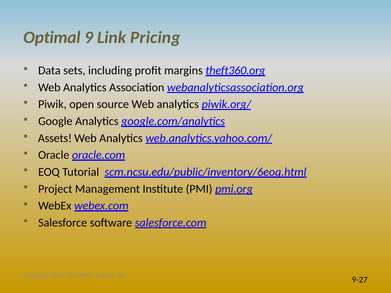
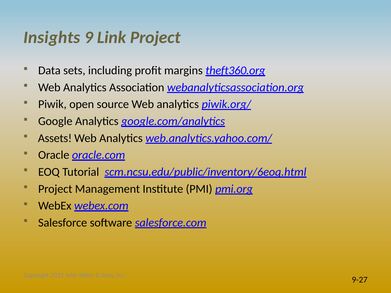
Optimal: Optimal -> Insights
Link Pricing: Pricing -> Project
